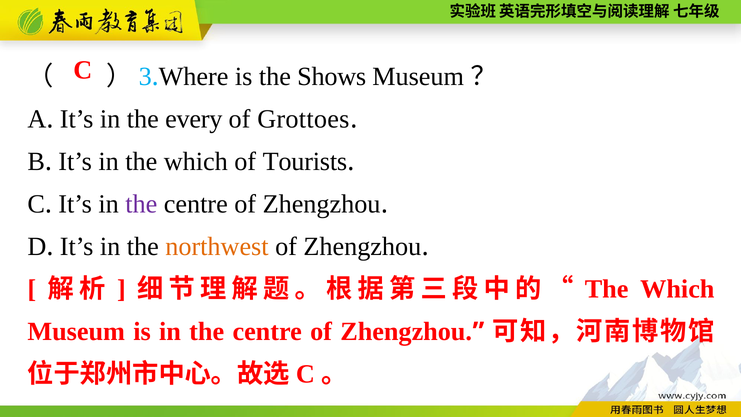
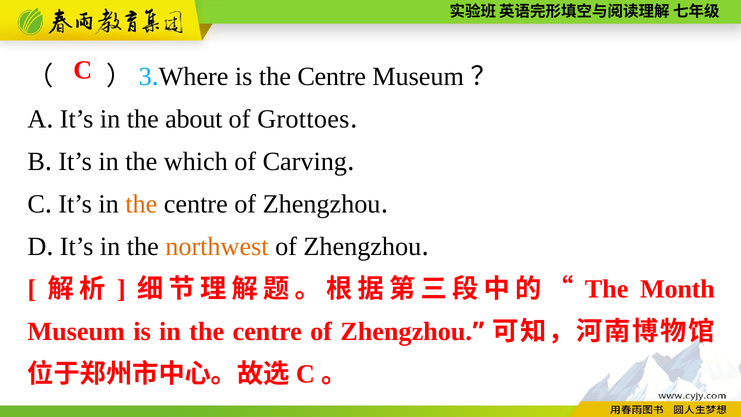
is the Shows: Shows -> Centre
every: every -> about
Tourists: Tourists -> Carving
the at (141, 204) colour: purple -> orange
Which at (677, 289): Which -> Month
